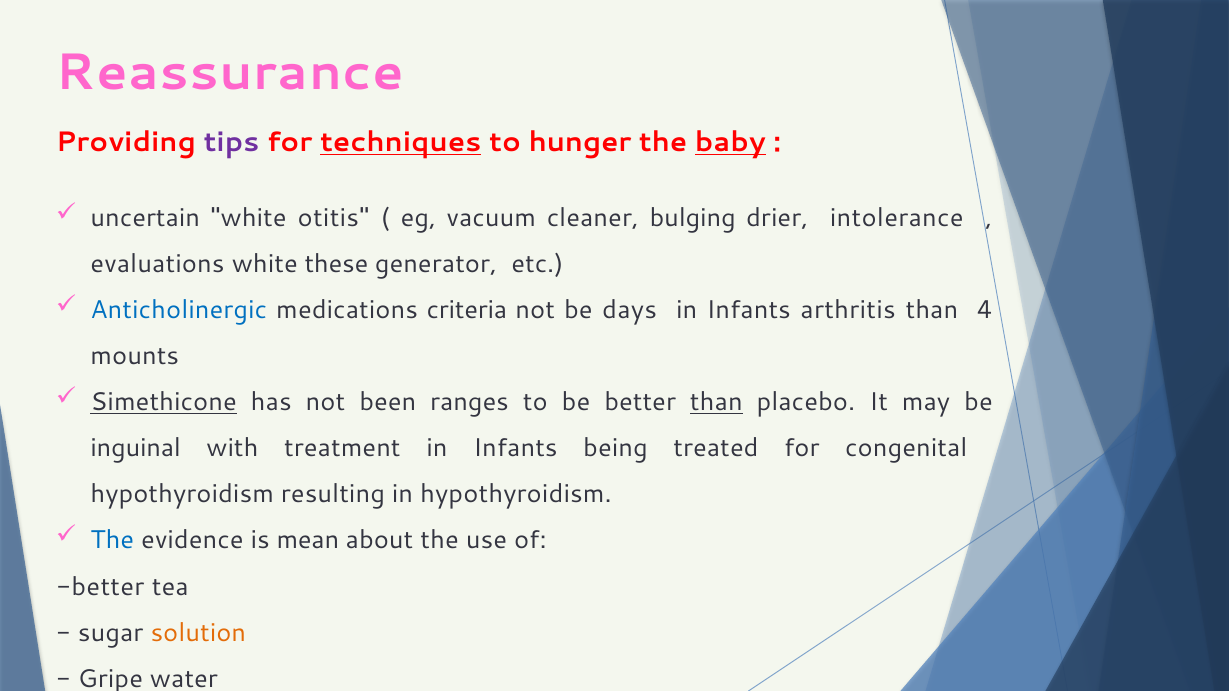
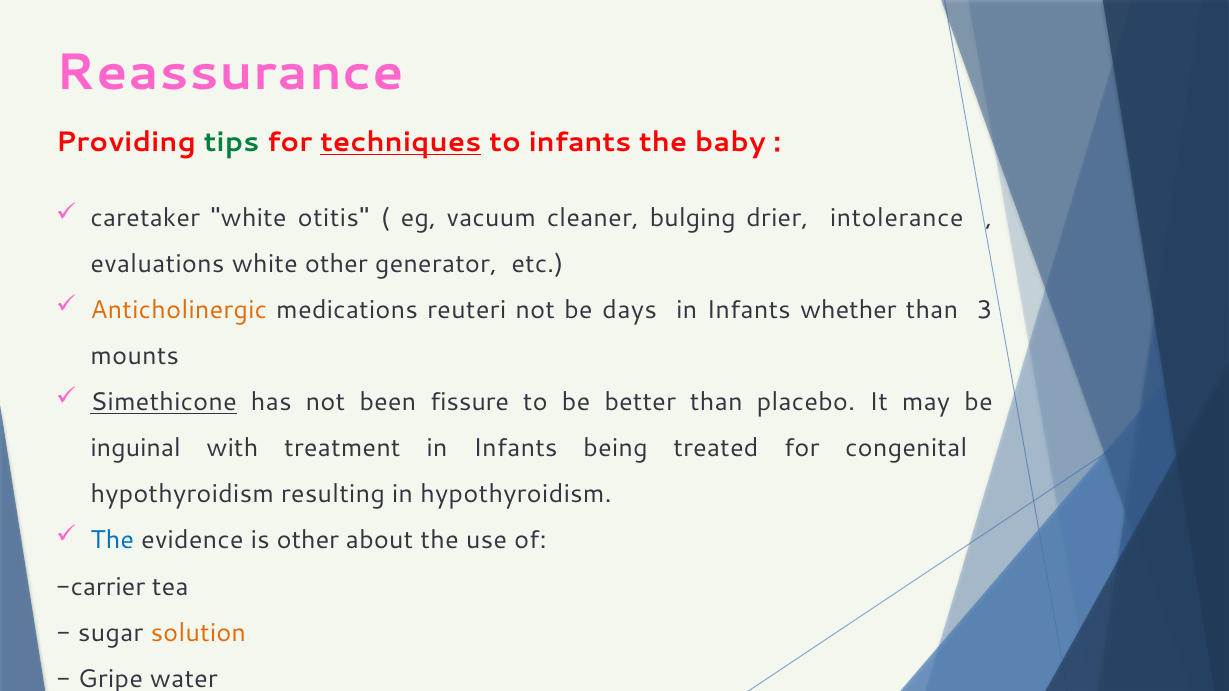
tips colour: purple -> green
to hunger: hunger -> infants
baby underline: present -> none
uncertain: uncertain -> caretaker
white these: these -> other
Anticholinergic colour: blue -> orange
criteria: criteria -> reuteri
arthritis: arthritis -> whether
4: 4 -> 3
ranges: ranges -> fissure
than at (716, 402) underline: present -> none
is mean: mean -> other
better at (100, 587): better -> carrier
